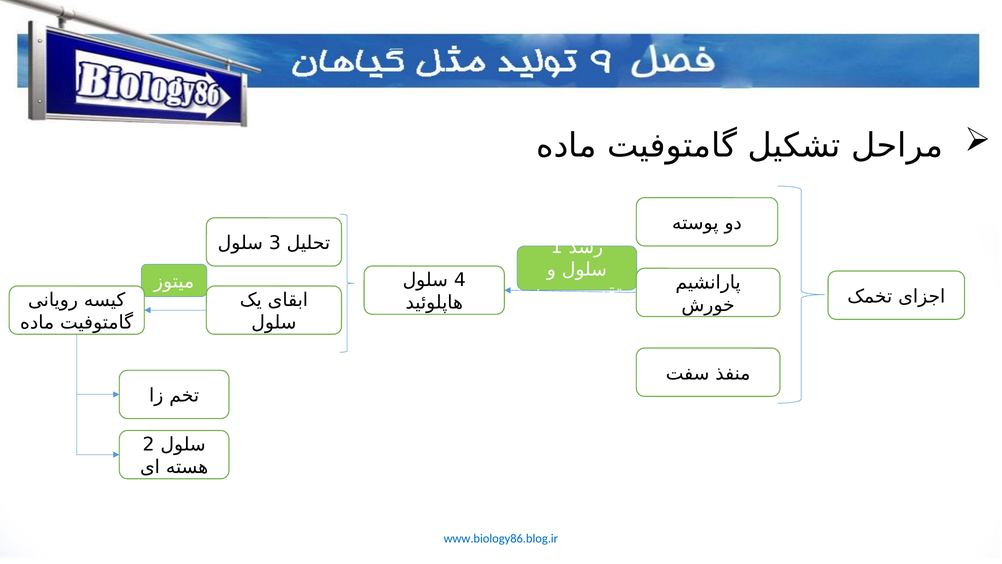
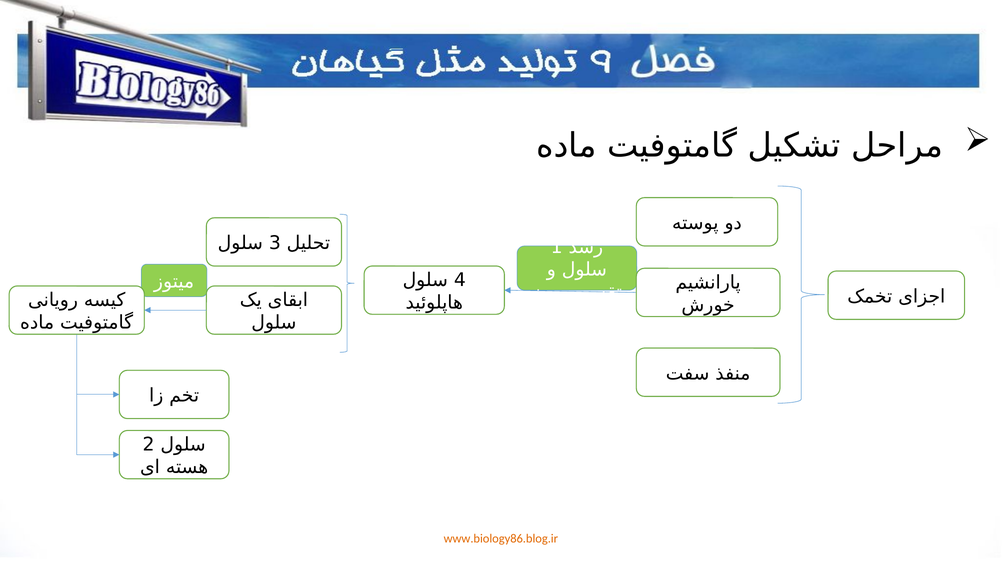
www.biology86.blog.ir colour: blue -> orange
